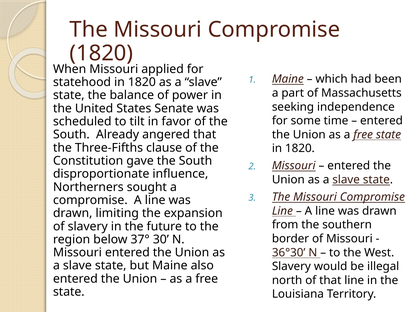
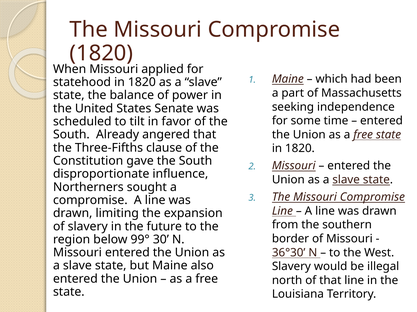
37°: 37° -> 99°
